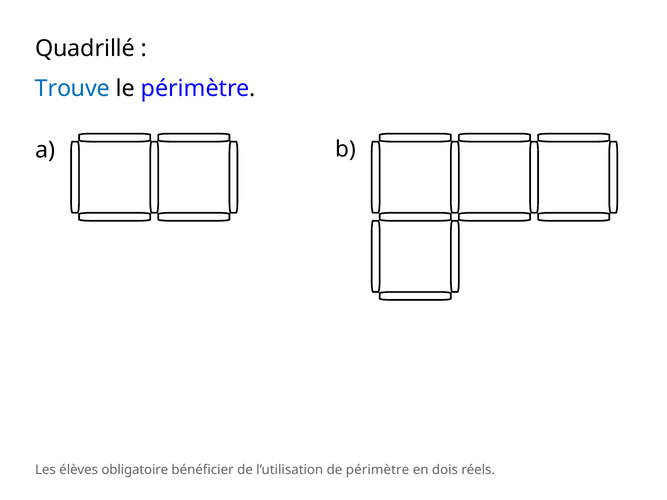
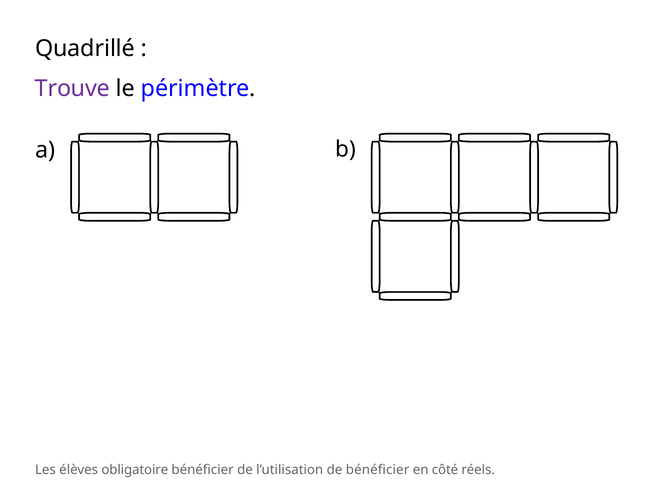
Trouve colour: blue -> purple
de périmètre: périmètre -> bénéficier
dois: dois -> côté
